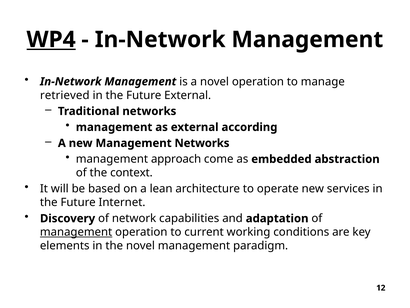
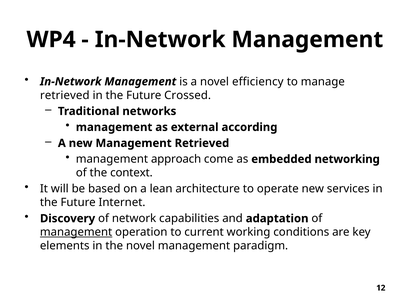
WP4 underline: present -> none
novel operation: operation -> efficiency
Future External: External -> Crossed
Management Networks: Networks -> Retrieved
abstraction: abstraction -> networking
